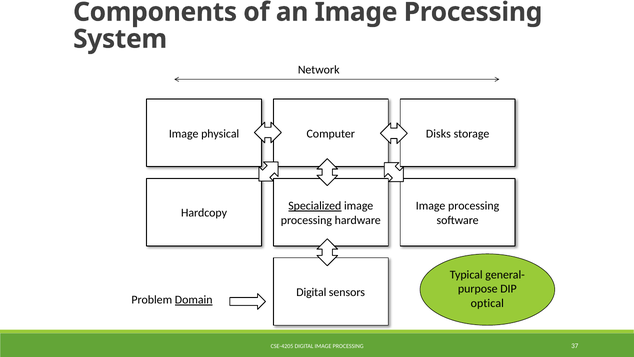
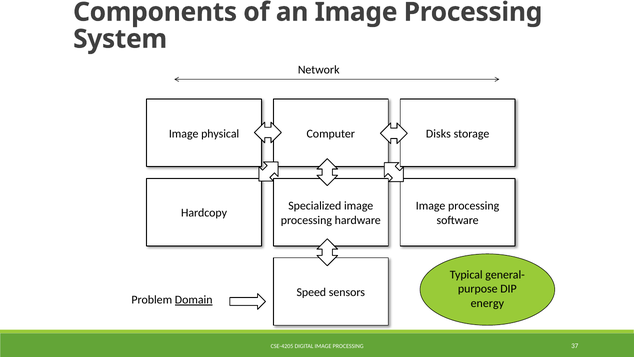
Specialized underline: present -> none
Digital at (311, 292): Digital -> Speed
optical: optical -> energy
